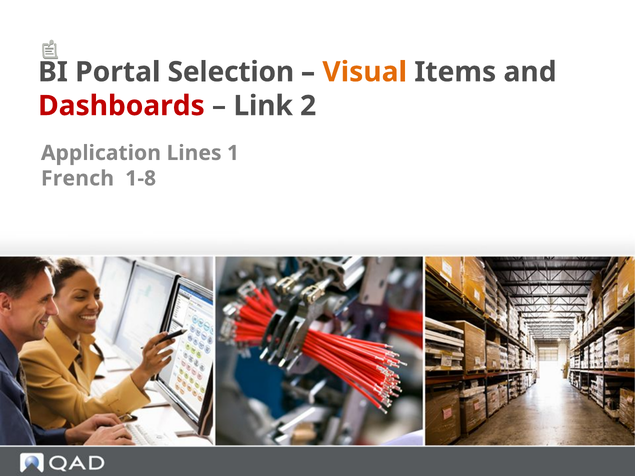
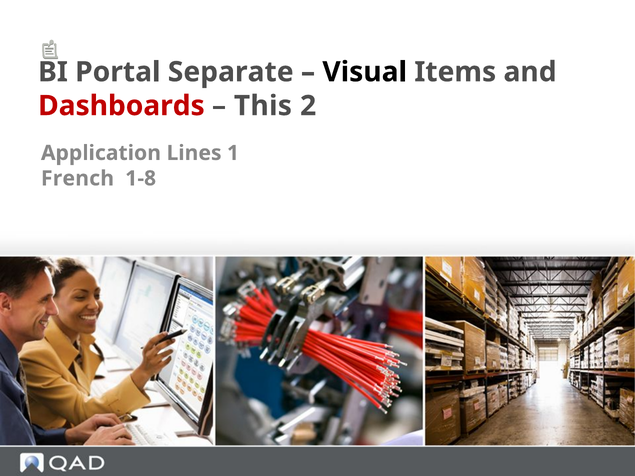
Selection: Selection -> Separate
Visual colour: orange -> black
Link: Link -> This
